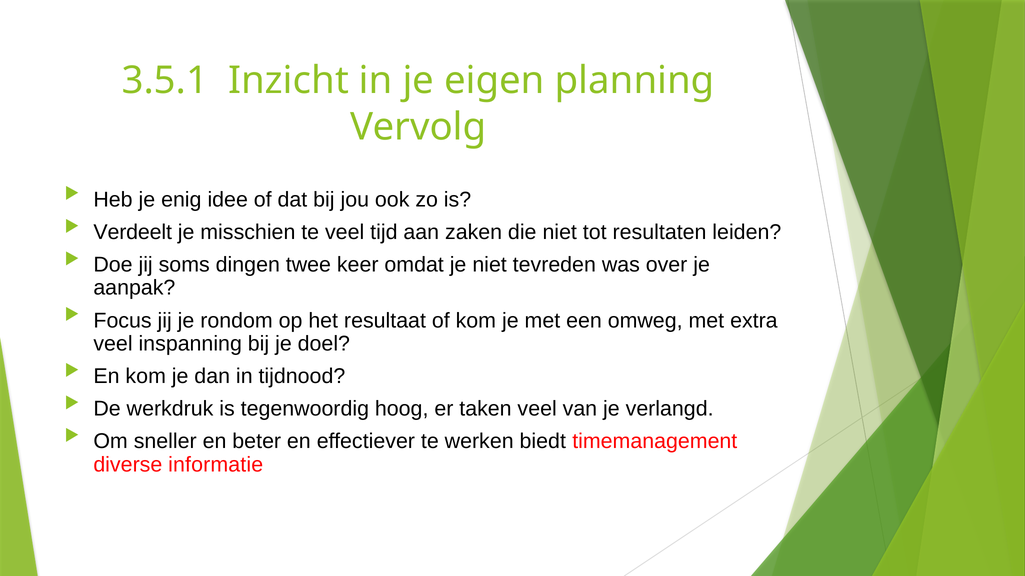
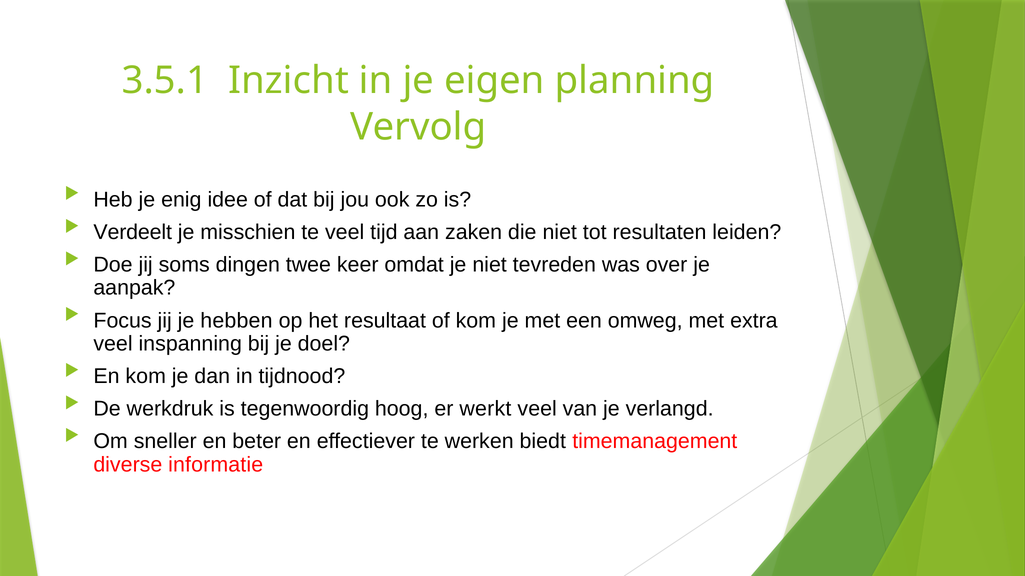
rondom: rondom -> hebben
taken: taken -> werkt
